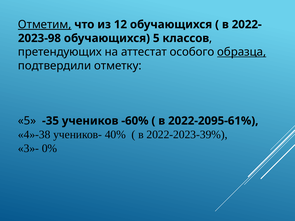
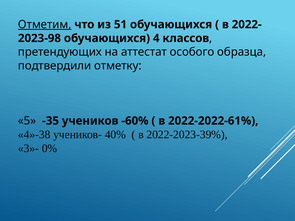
12: 12 -> 51
обучающихся 5: 5 -> 4
образца underline: present -> none
2022-2095-61%: 2022-2095-61% -> 2022-2022-61%
